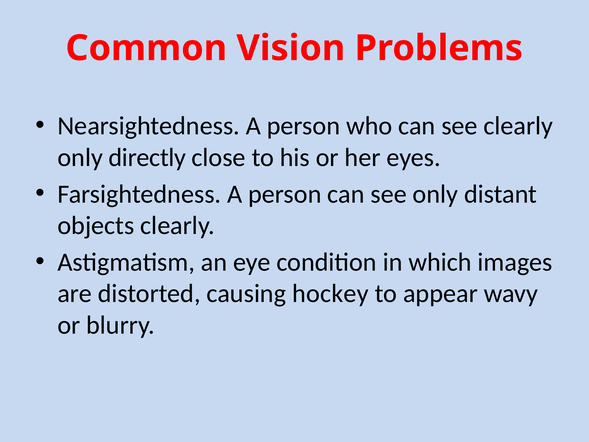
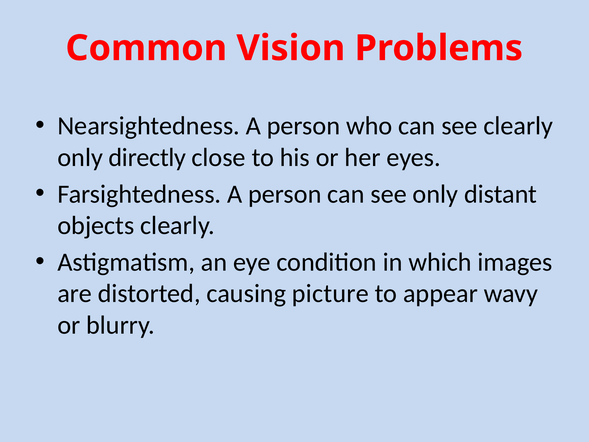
hockey: hockey -> picture
